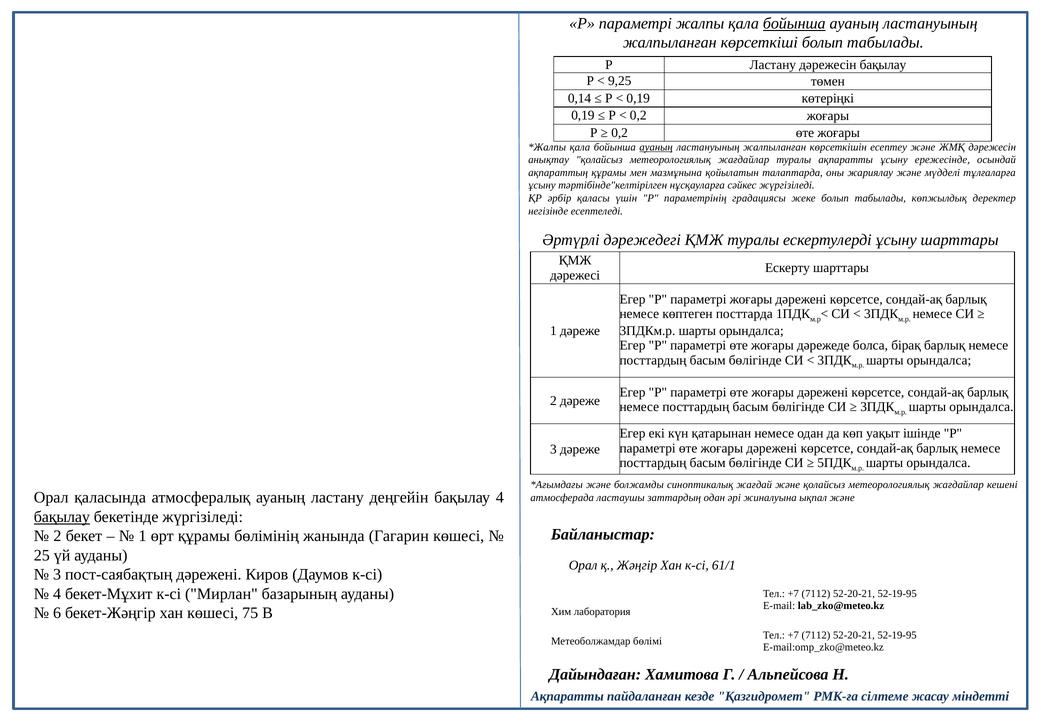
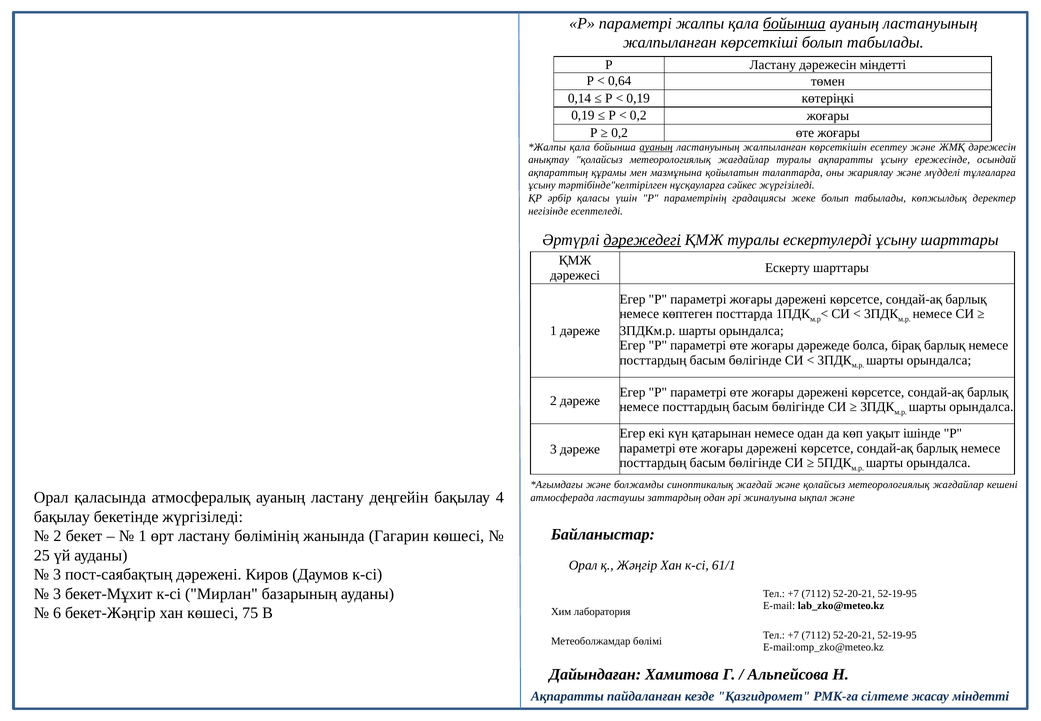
дәрежесін бақылау: бақылау -> міндетті
9,25: 9,25 -> 0,64
дәрежедегі underline: none -> present
бақылау at (62, 517) underline: present -> none
өрт құрамы: құрамы -> ластану
4 at (57, 594): 4 -> 3
